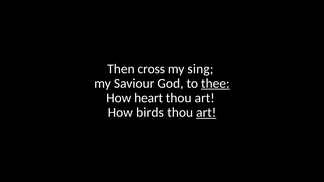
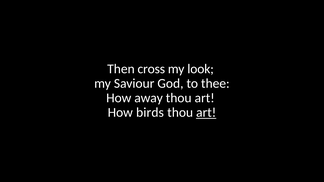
sing: sing -> look
thee underline: present -> none
heart: heart -> away
